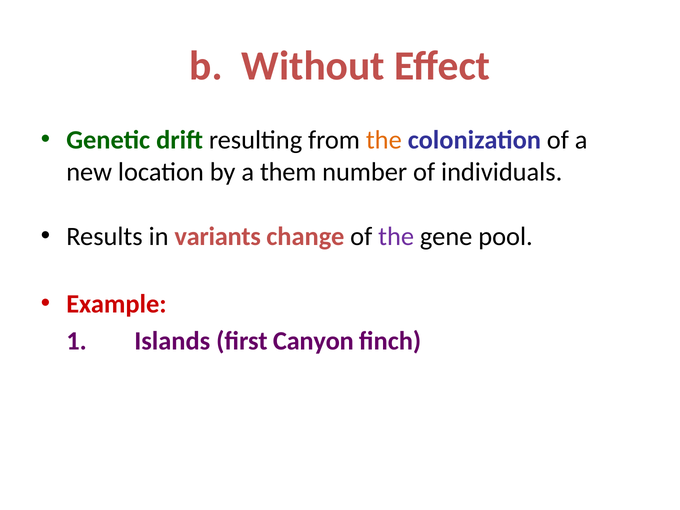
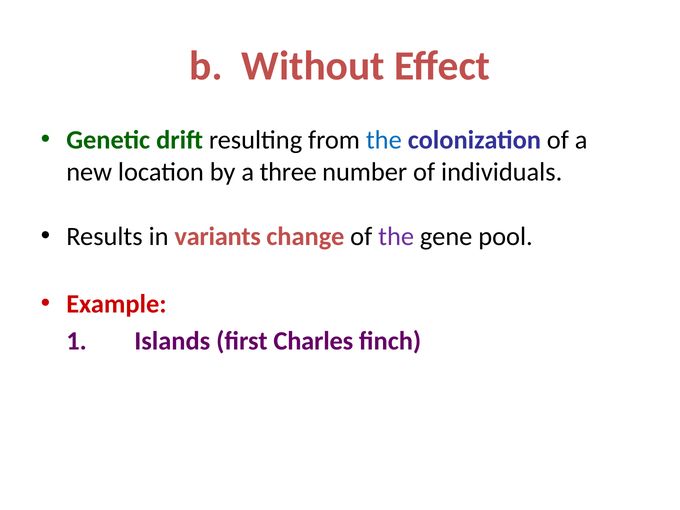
the at (384, 140) colour: orange -> blue
them: them -> three
Canyon: Canyon -> Charles
